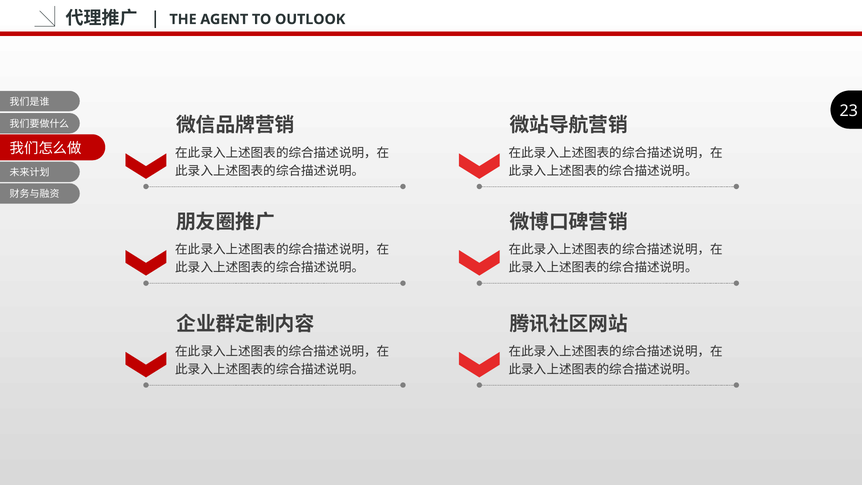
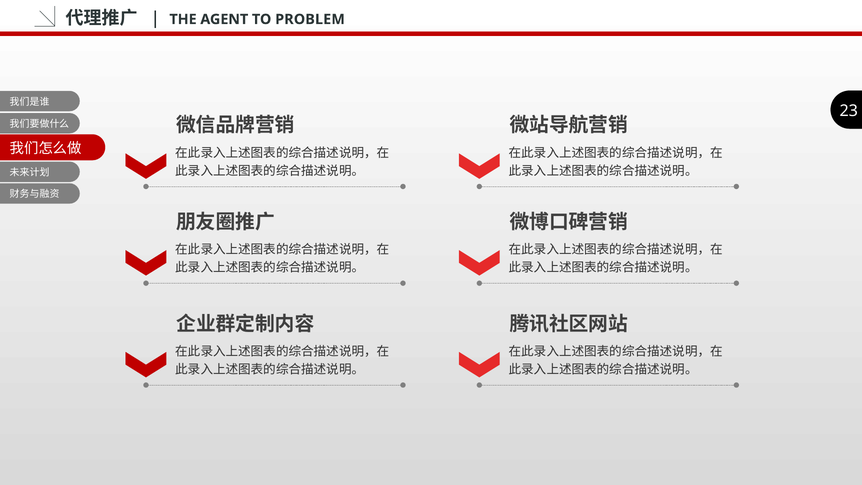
OUTLOOK: OUTLOOK -> PROBLEM
